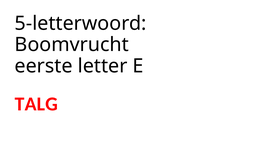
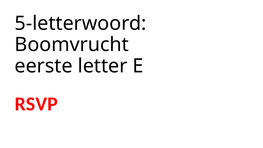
TALG: TALG -> RSVP
